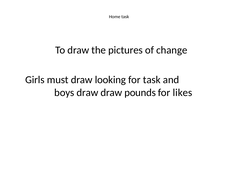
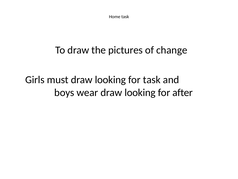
boys draw: draw -> wear
pounds at (140, 92): pounds -> looking
likes: likes -> after
